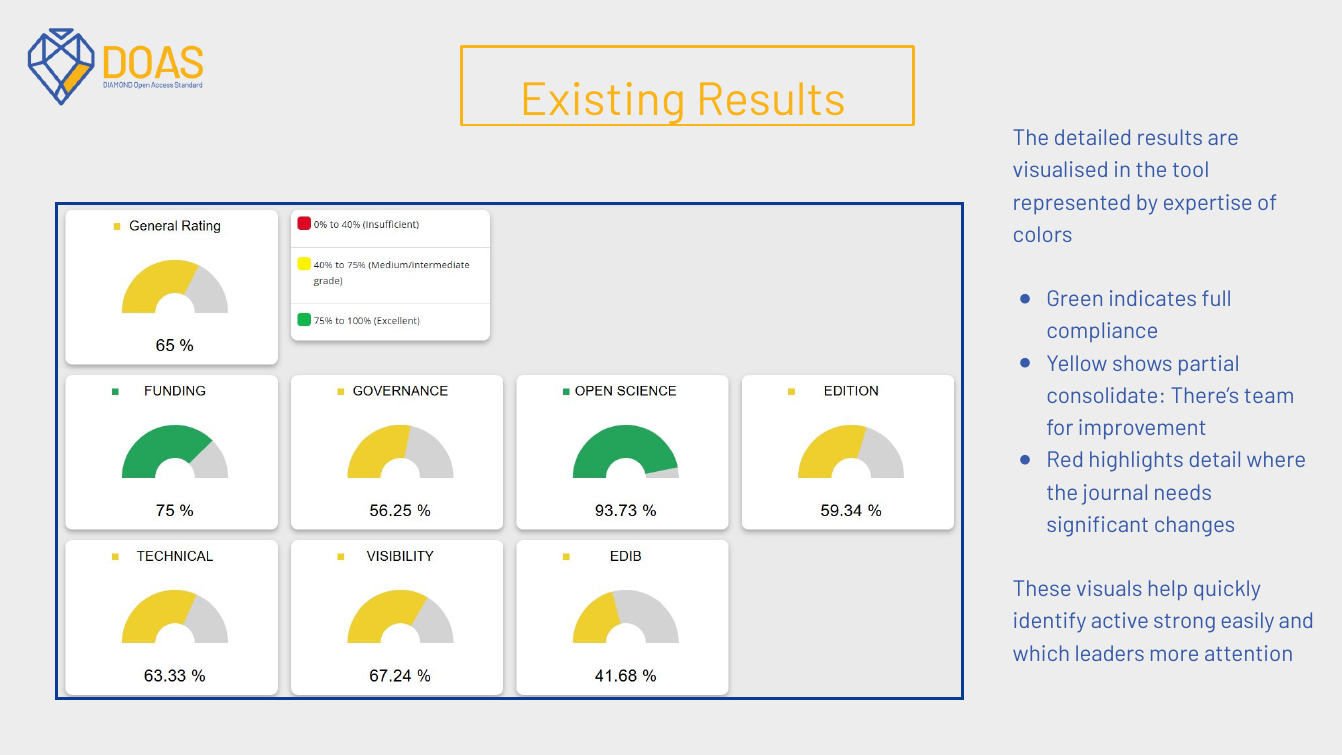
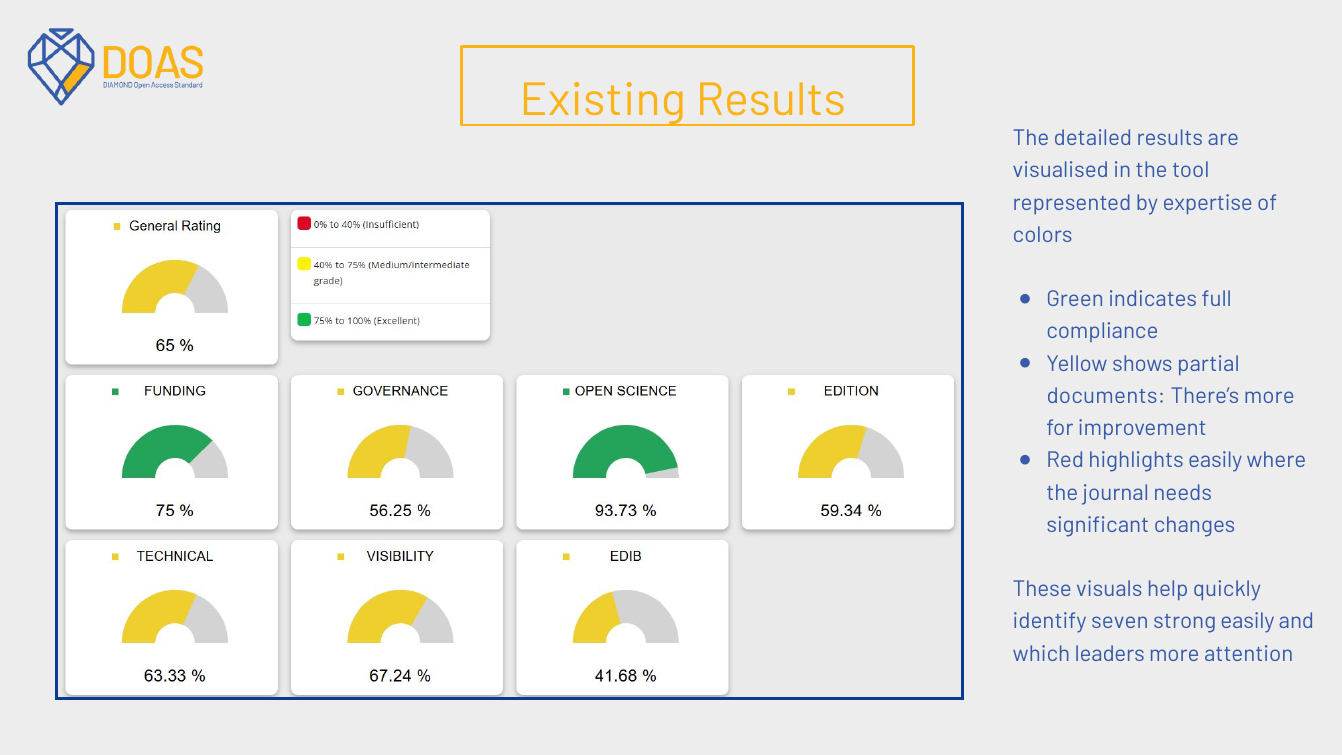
consolidate: consolidate -> documents
There’s team: team -> more
highlights detail: detail -> easily
active: active -> seven
